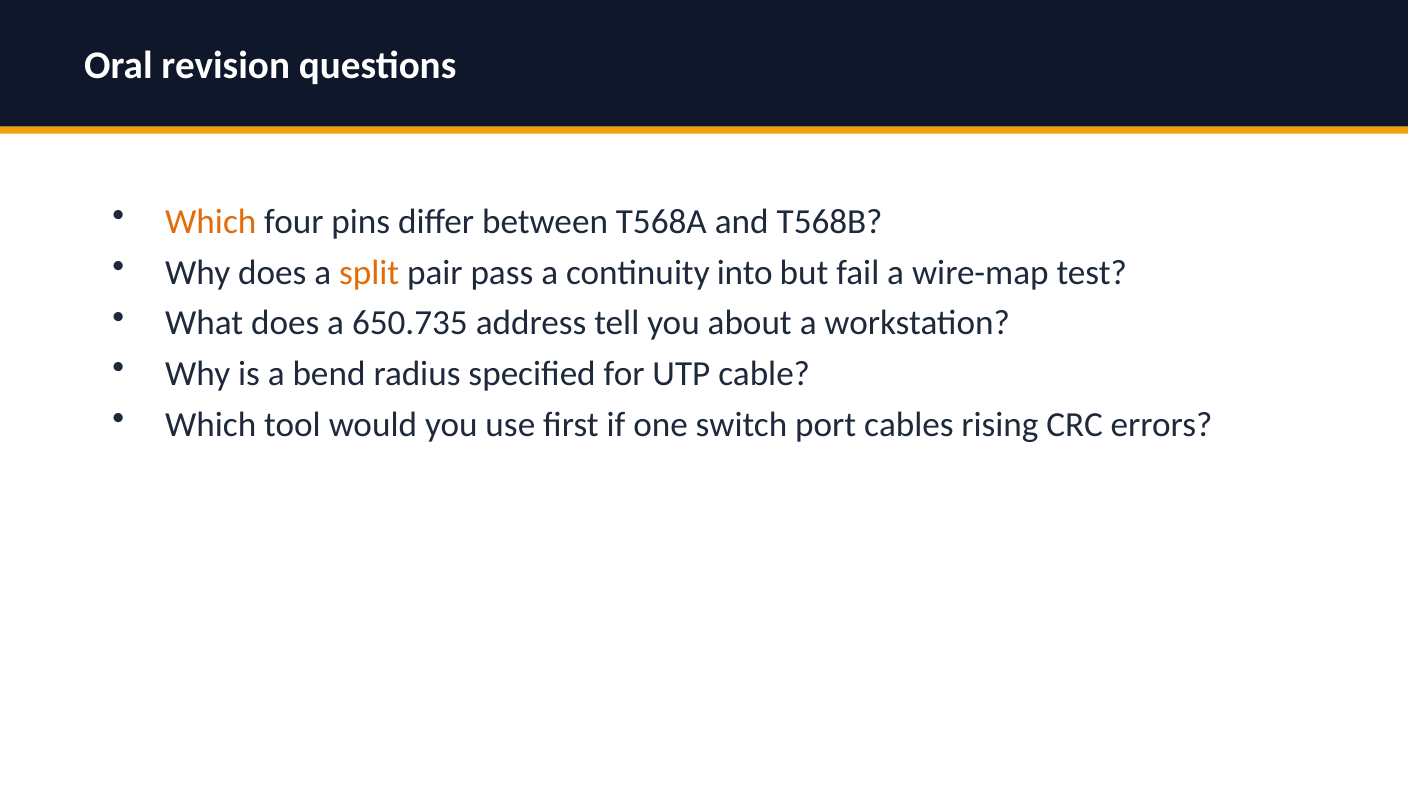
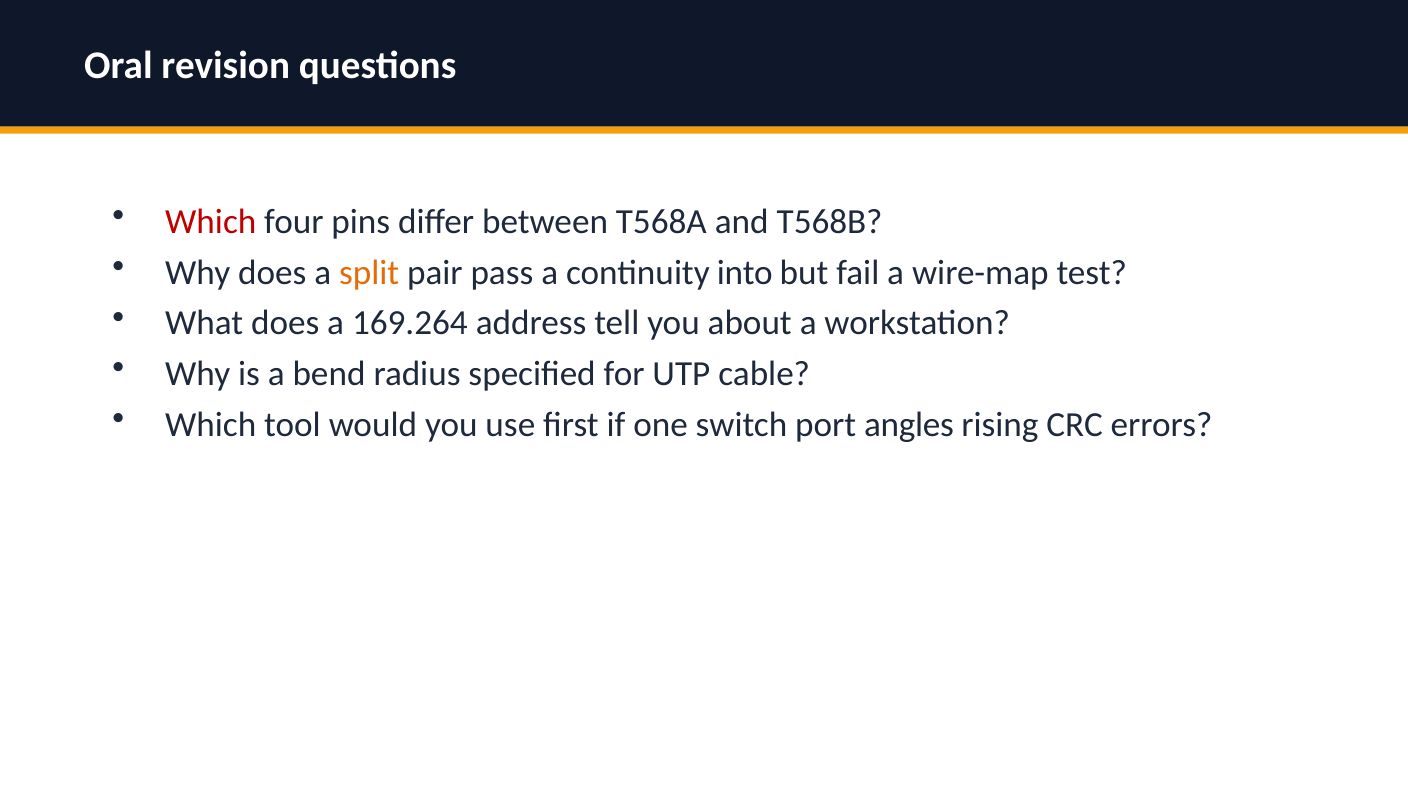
Which at (211, 222) colour: orange -> red
650.735: 650.735 -> 169.264
cables: cables -> angles
